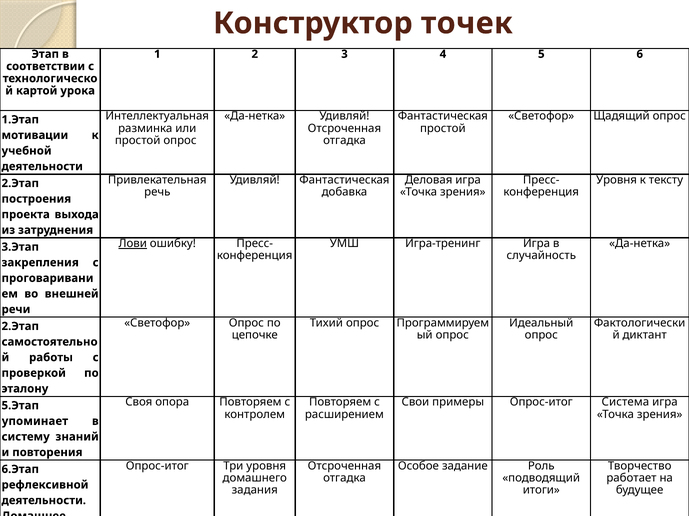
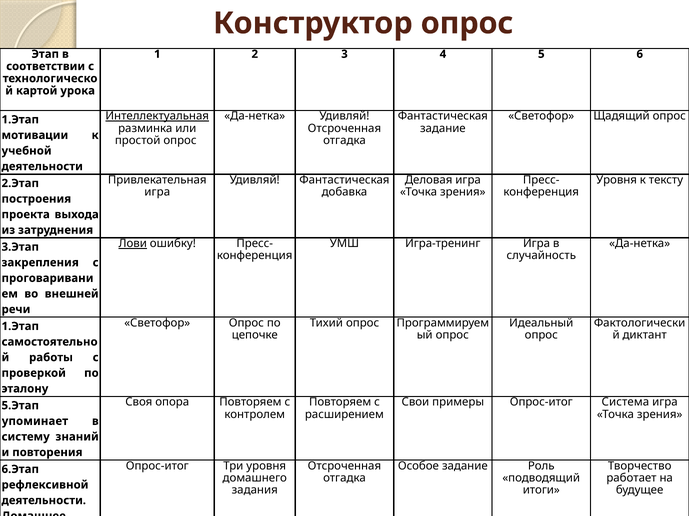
Конструктор точек: точек -> опрос
Интеллектуальная underline: none -> present
простой at (443, 129): простой -> задание
речь at (157, 192): речь -> игра
2.Этап at (20, 327): 2.Этап -> 1.Этап
